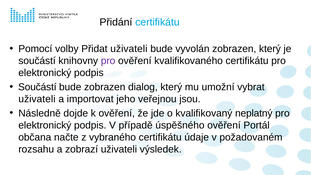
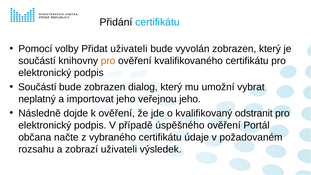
pro at (108, 61) colour: purple -> orange
uživateli at (37, 99): uživateli -> neplatný
veřejnou jsou: jsou -> jeho
neplatný: neplatný -> odstranit
